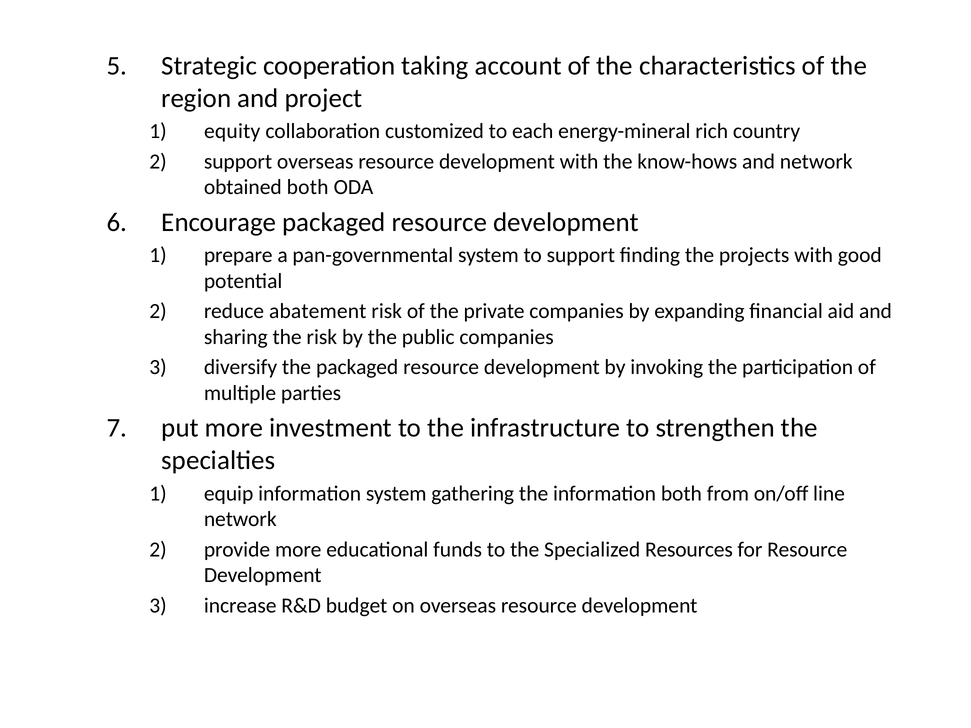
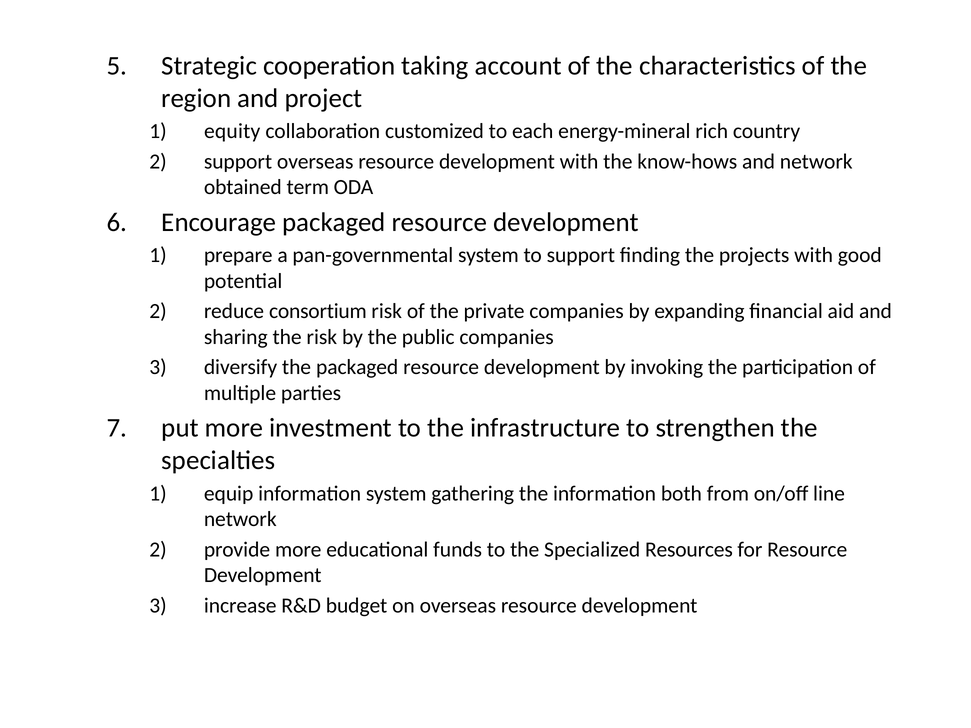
obtained both: both -> term
abatement: abatement -> consortium
